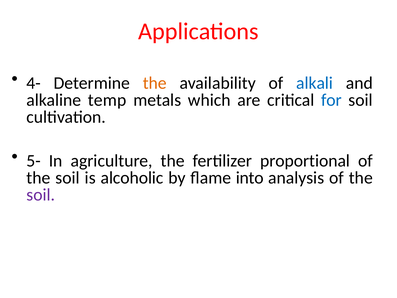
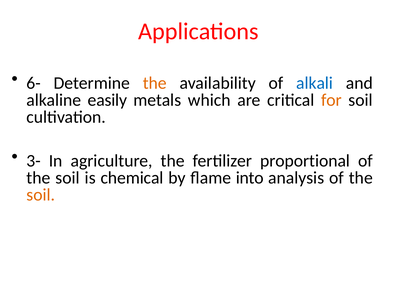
4-: 4- -> 6-
temp: temp -> easily
for colour: blue -> orange
5-: 5- -> 3-
alcoholic: alcoholic -> chemical
soil at (41, 195) colour: purple -> orange
